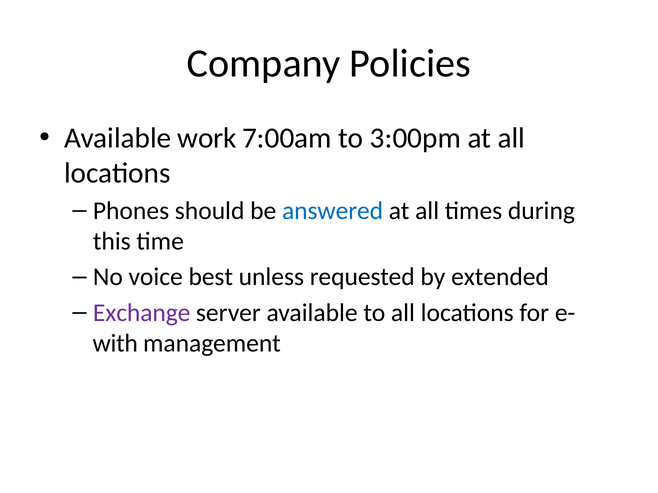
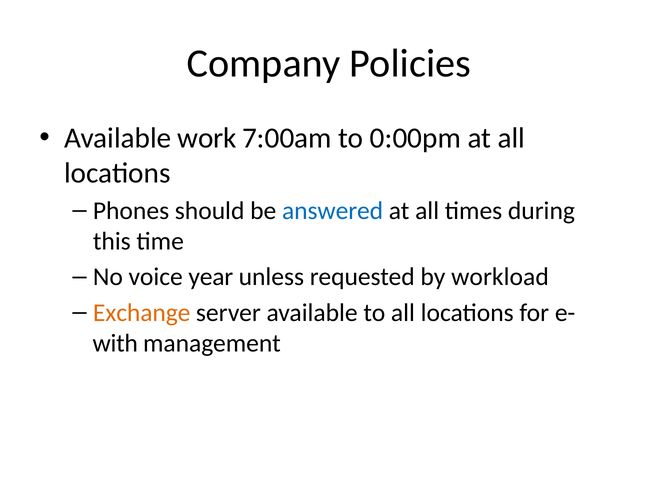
3:00pm: 3:00pm -> 0:00pm
best: best -> year
extended: extended -> workload
Exchange colour: purple -> orange
